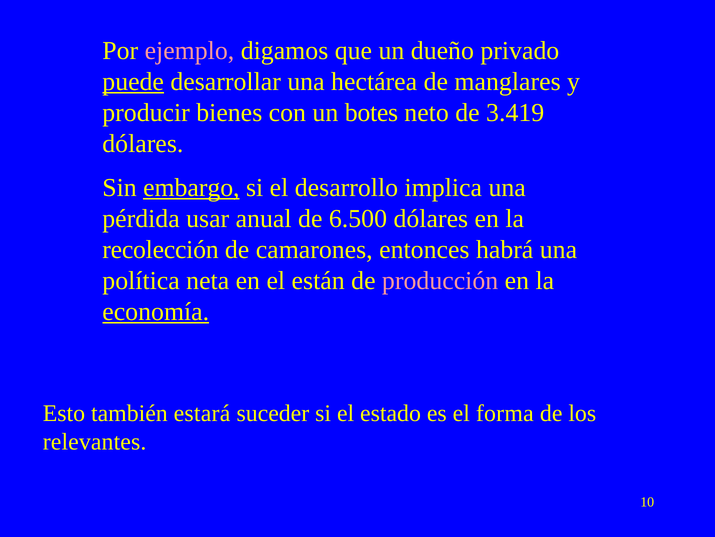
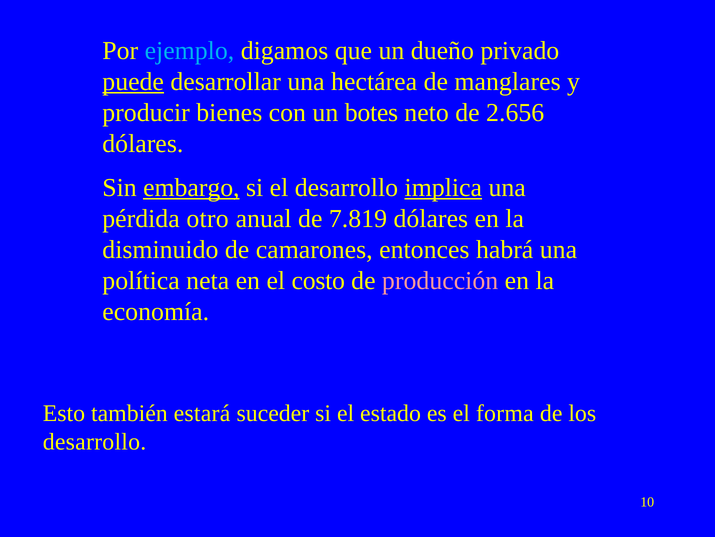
ejemplo colour: pink -> light blue
3.419: 3.419 -> 2.656
implica underline: none -> present
usar: usar -> otro
6.500: 6.500 -> 7.819
recolección: recolección -> disminuido
están: están -> costo
economía underline: present -> none
relevantes at (95, 441): relevantes -> desarrollo
